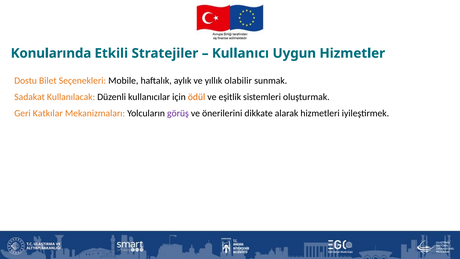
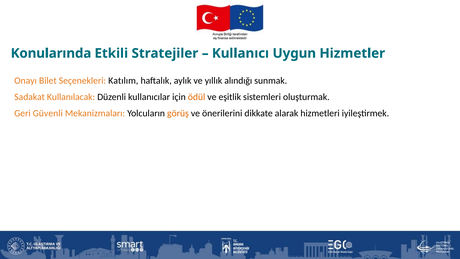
Dostu: Dostu -> Onayı
Mobile: Mobile -> Katılım
olabilir: olabilir -> alındığı
Katkılar: Katkılar -> Güvenli
görüş colour: purple -> orange
